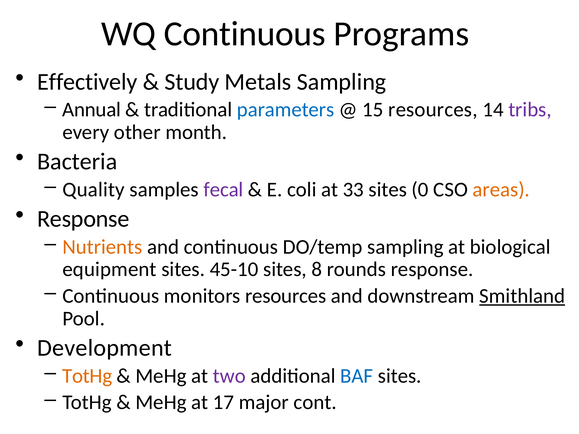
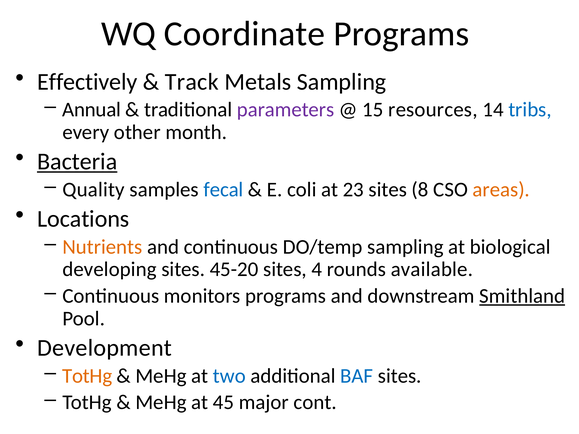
WQ Continuous: Continuous -> Coordinate
Study: Study -> Track
parameters colour: blue -> purple
tribs colour: purple -> blue
Bacteria underline: none -> present
fecal colour: purple -> blue
33: 33 -> 23
0: 0 -> 8
Response at (83, 219): Response -> Locations
equipment: equipment -> developing
45-10: 45-10 -> 45-20
8: 8 -> 4
rounds response: response -> available
monitors resources: resources -> programs
two colour: purple -> blue
17: 17 -> 45
